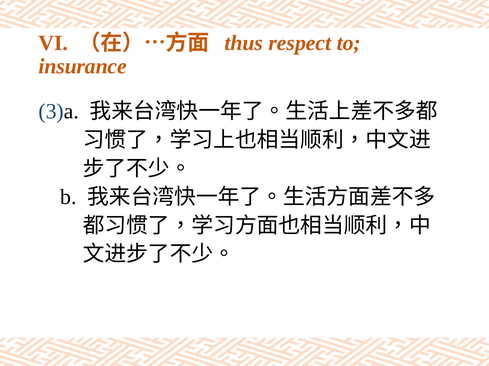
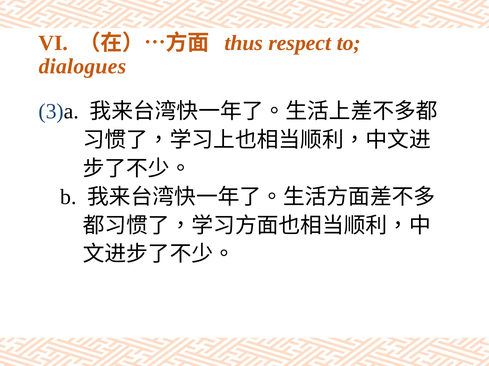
insurance: insurance -> dialogues
